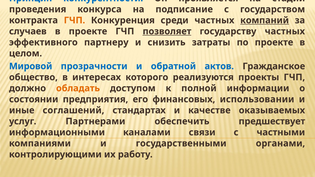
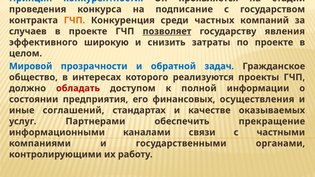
компаний underline: present -> none
государству частных: частных -> явления
партнеру: партнеру -> широкую
актов: актов -> задач
обладать colour: orange -> red
использовании: использовании -> осуществления
предшествует: предшествует -> прекращение
